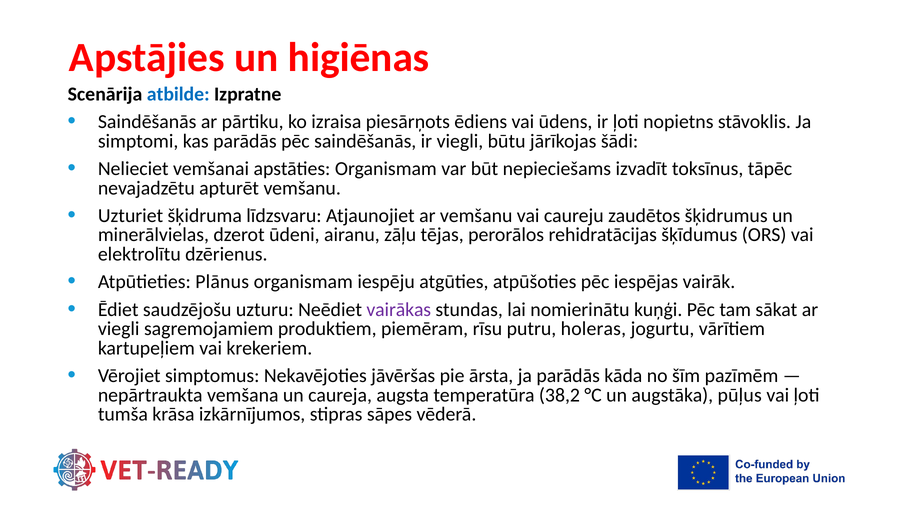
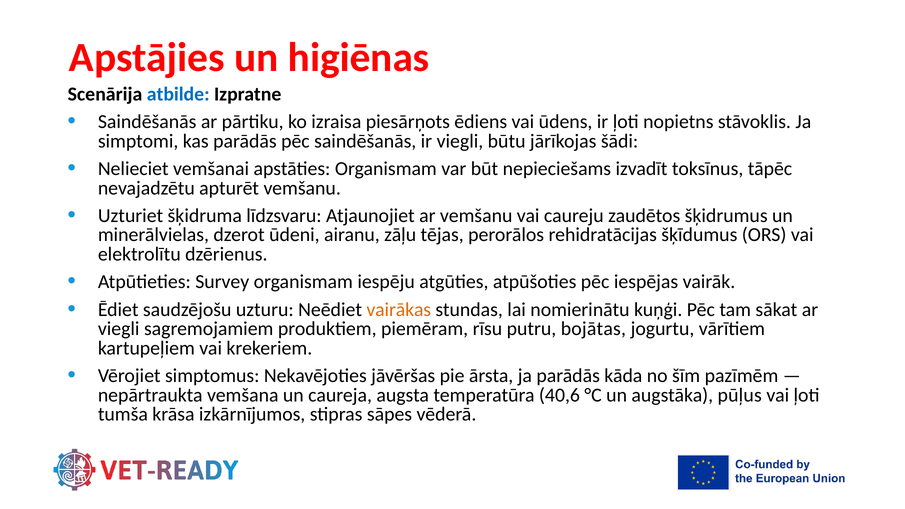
Plānus: Plānus -> Survey
vairākas colour: purple -> orange
holeras: holeras -> bojātas
38,2: 38,2 -> 40,6
